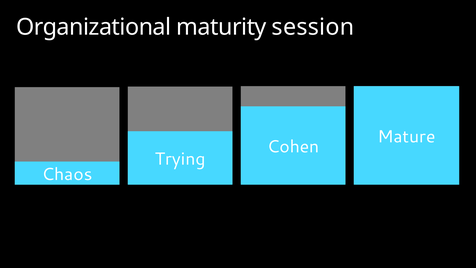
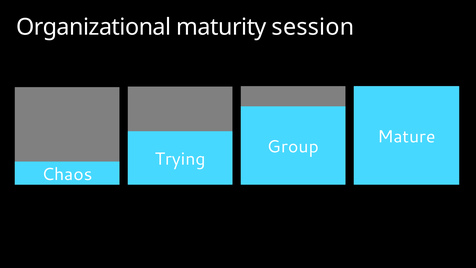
Cohen: Cohen -> Group
